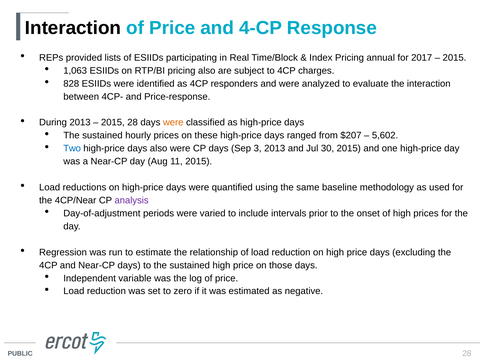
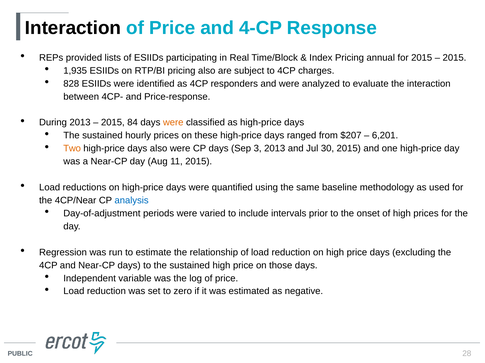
for 2017: 2017 -> 2015
1,063: 1,063 -> 1,935
2015 28: 28 -> 84
5,602: 5,602 -> 6,201
Two colour: blue -> orange
analysis colour: purple -> blue
